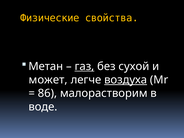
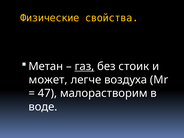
сухой: сухой -> стоик
воздуха underline: present -> none
86: 86 -> 47
